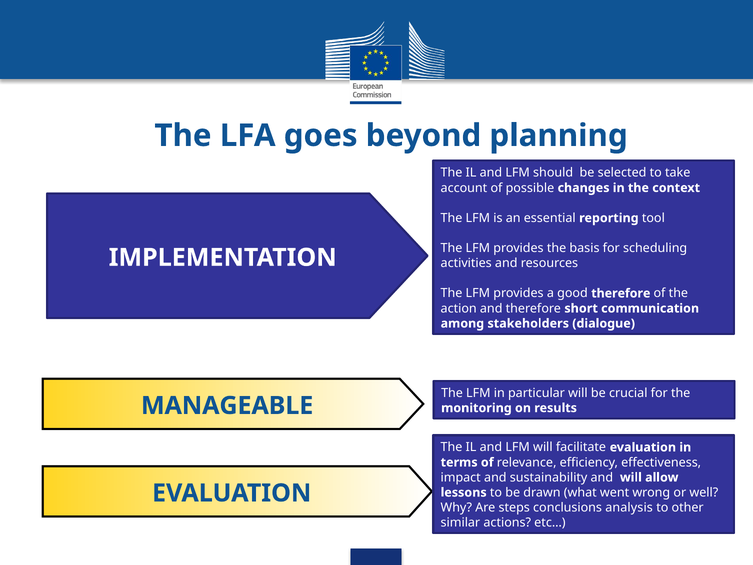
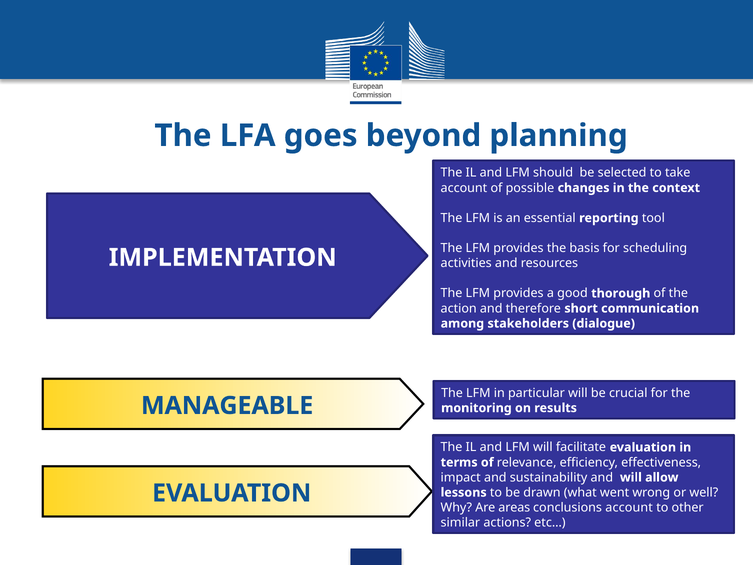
good therefore: therefore -> thorough
steps: steps -> areas
conclusions analysis: analysis -> account
